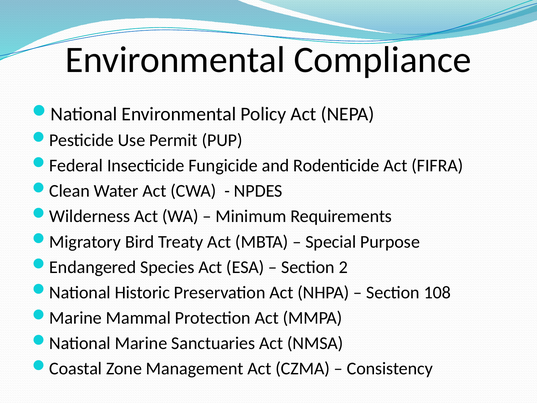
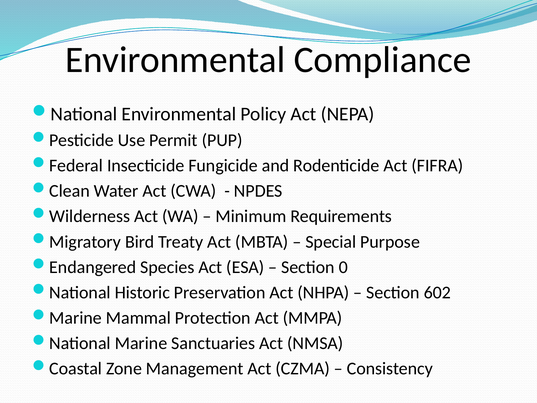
2: 2 -> 0
108: 108 -> 602
